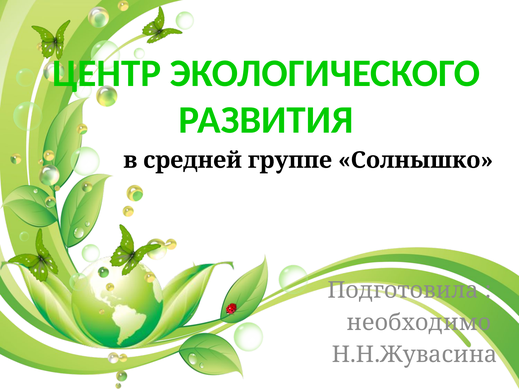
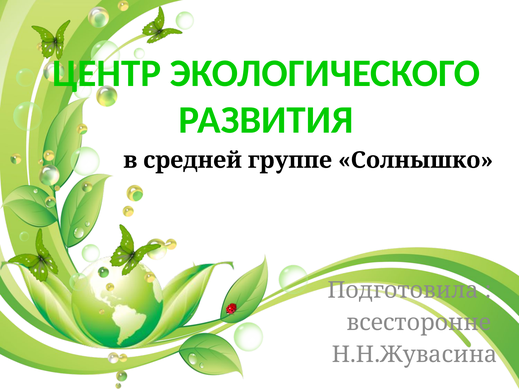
необходимо: необходимо -> всесторонне
